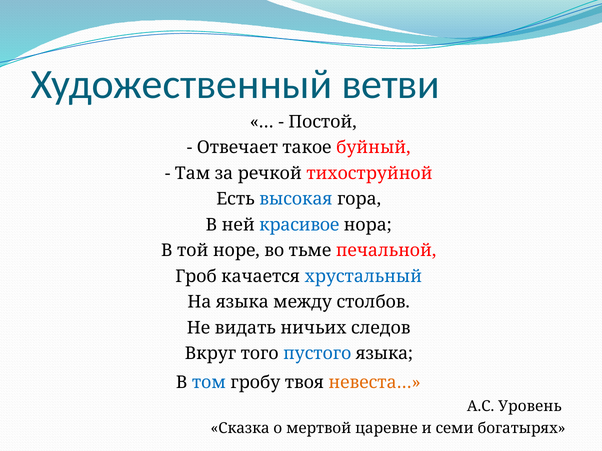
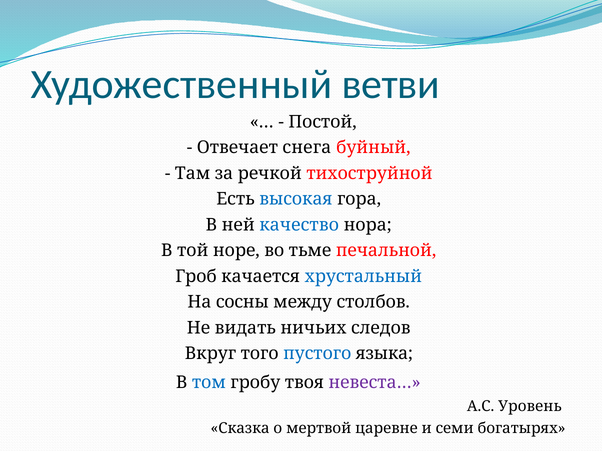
такое: такое -> снега
красивое: красивое -> качество
На языка: языка -> сосны
невеста… colour: orange -> purple
